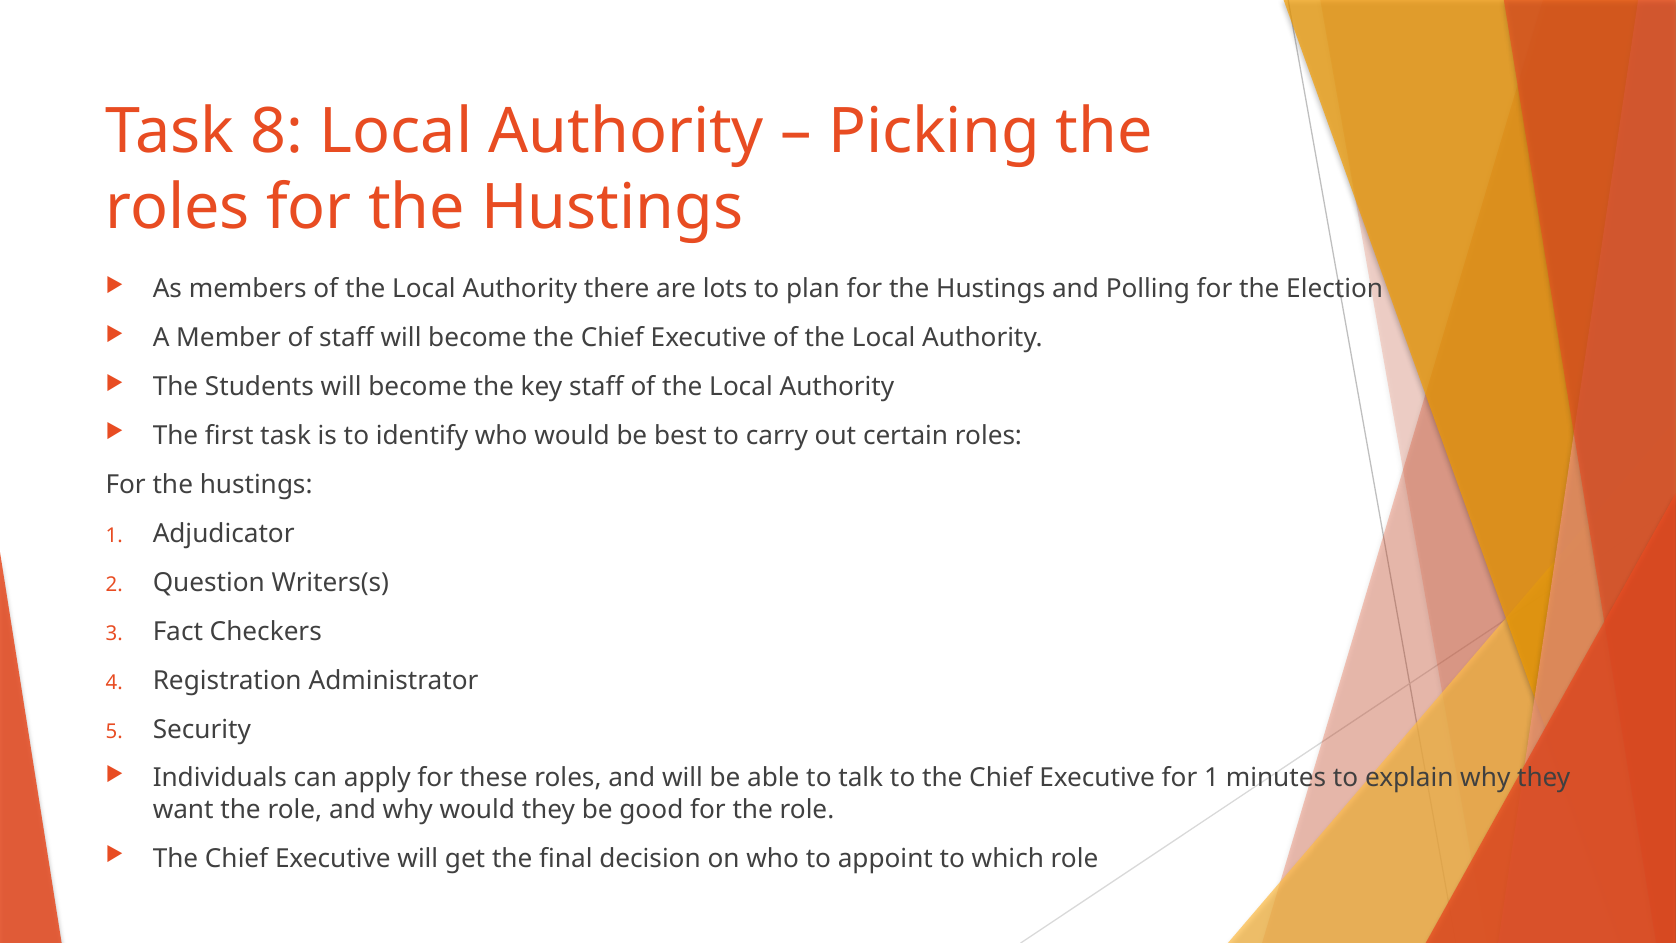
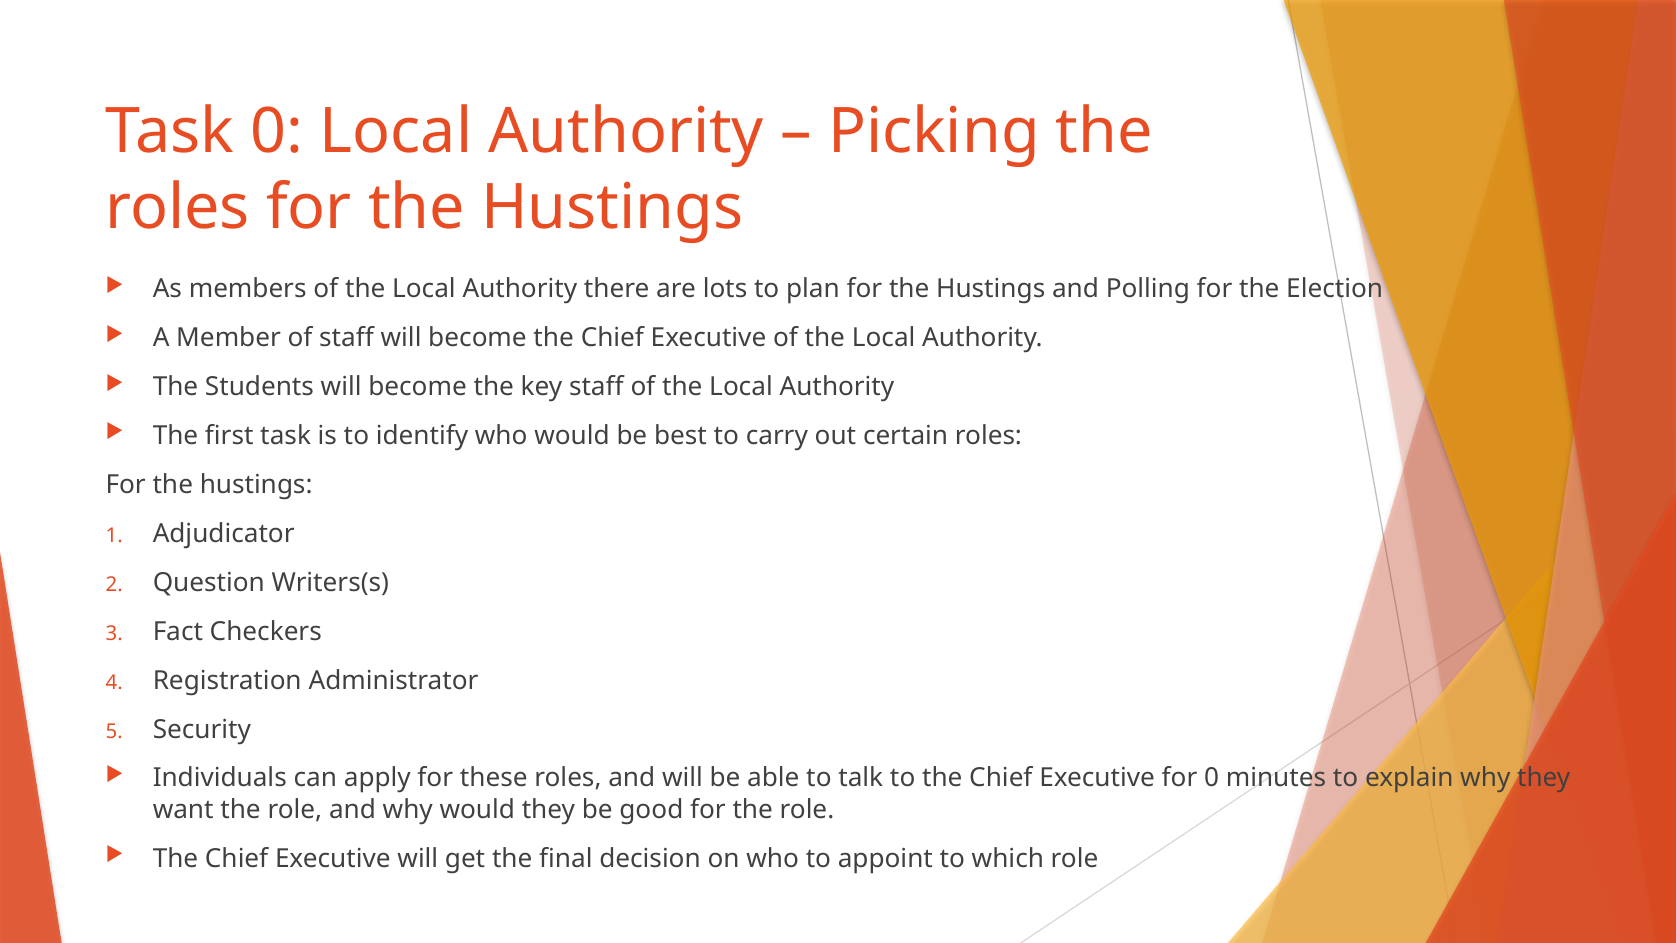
Task 8: 8 -> 0
for 1: 1 -> 0
